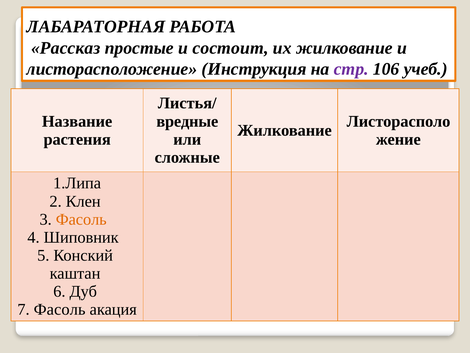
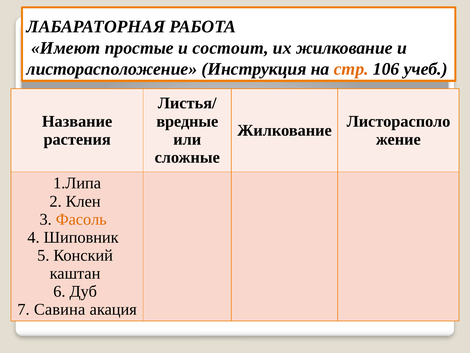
Рассказ: Рассказ -> Имеют
стр colour: purple -> orange
7 Фасоль: Фасоль -> Савина
